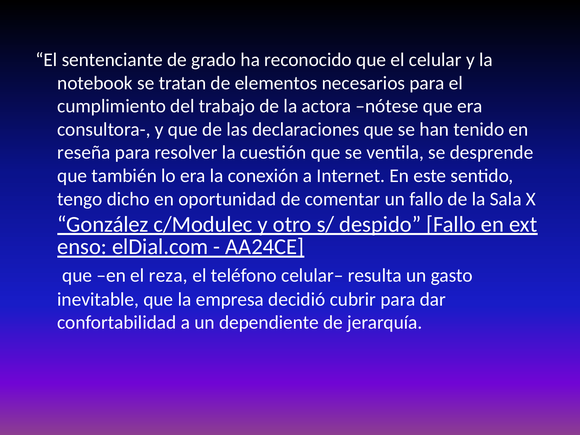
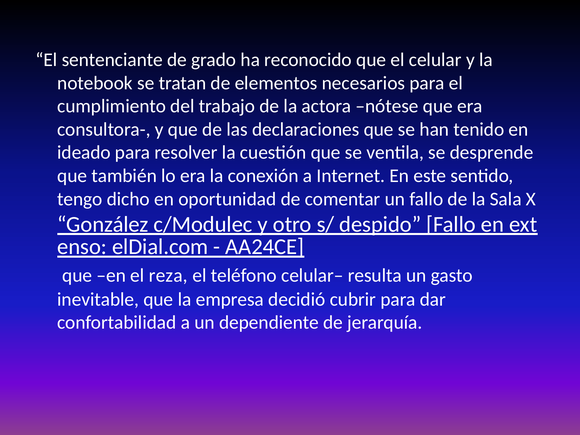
reseña: reseña -> ideado
